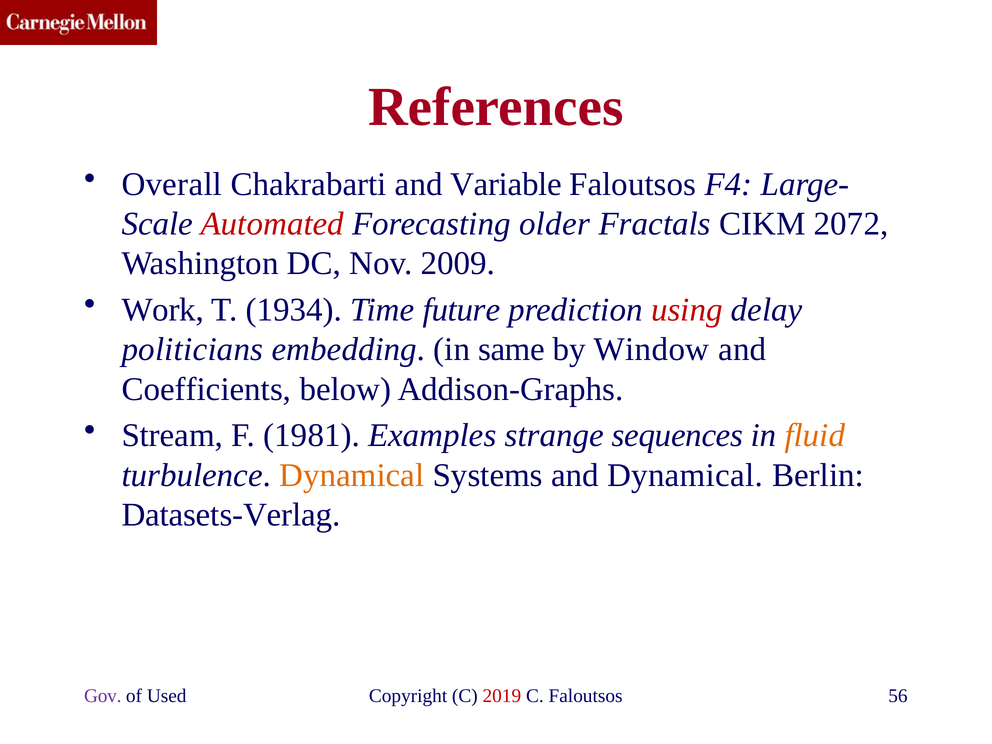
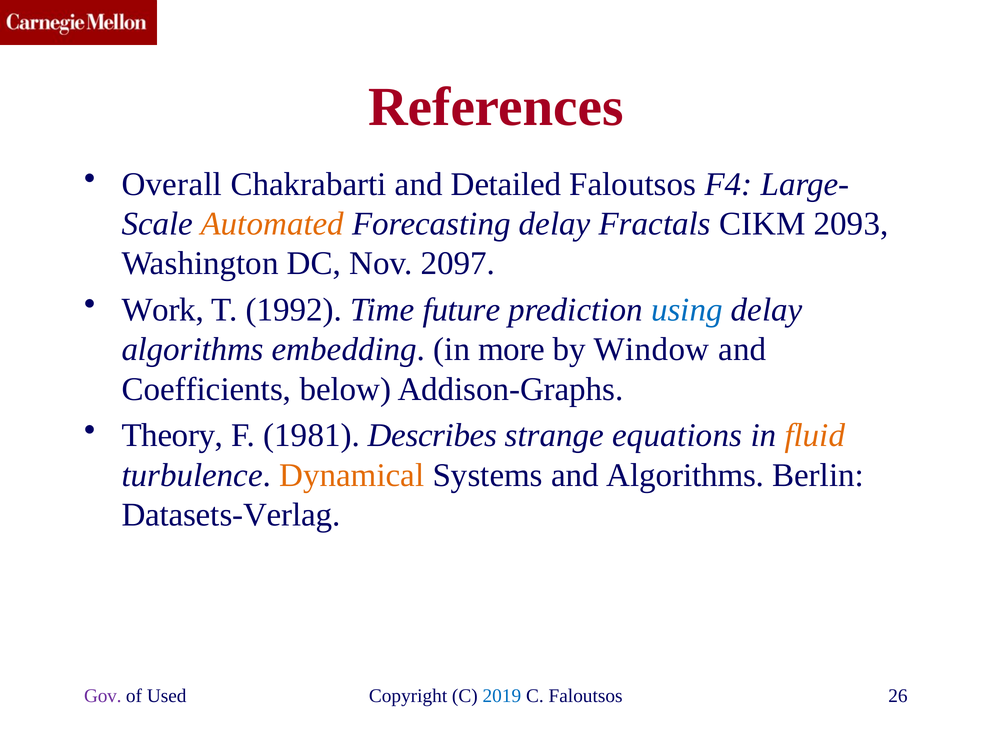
Variable: Variable -> Detailed
Automated colour: red -> orange
Forecasting older: older -> delay
2072: 2072 -> 2093
2009: 2009 -> 2097
1934: 1934 -> 1992
using colour: red -> blue
politicians at (192, 350): politicians -> algorithms
same: same -> more
Stream: Stream -> Theory
Examples: Examples -> Describes
sequences: sequences -> equations
and Dynamical: Dynamical -> Algorithms
2019 colour: red -> blue
56: 56 -> 26
